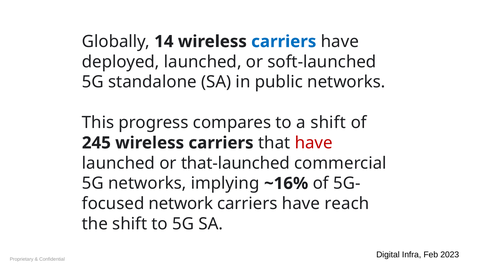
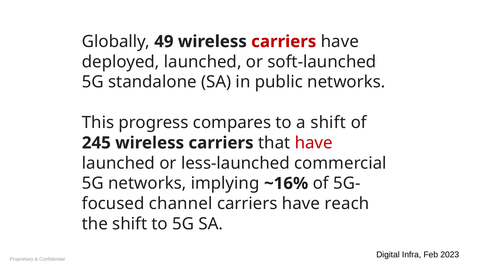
14: 14 -> 49
carriers at (284, 42) colour: blue -> red
that-launched: that-launched -> less-launched
network: network -> channel
